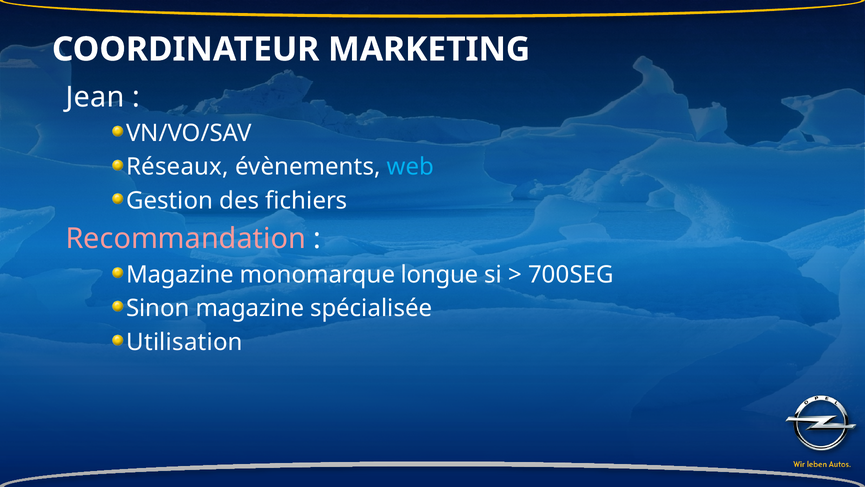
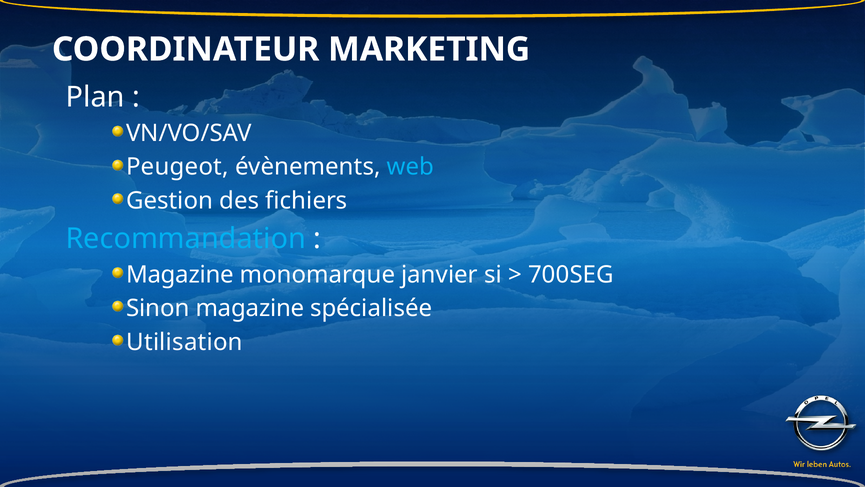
Jean: Jean -> Plan
Réseaux: Réseaux -> Peugeot
Recommandation colour: pink -> light blue
longue: longue -> janvier
